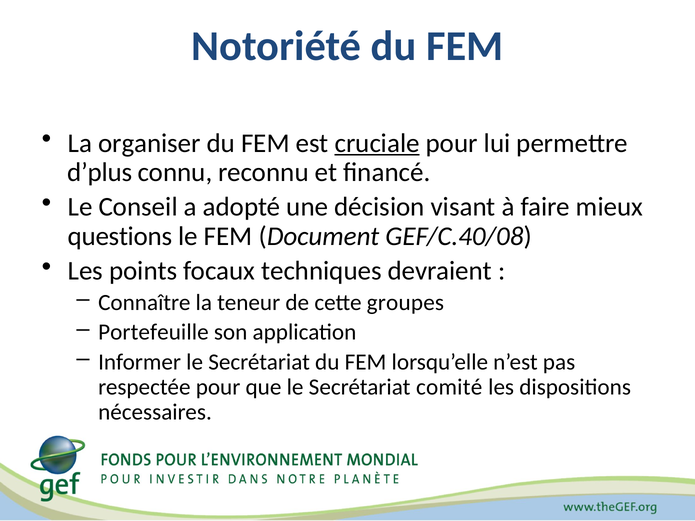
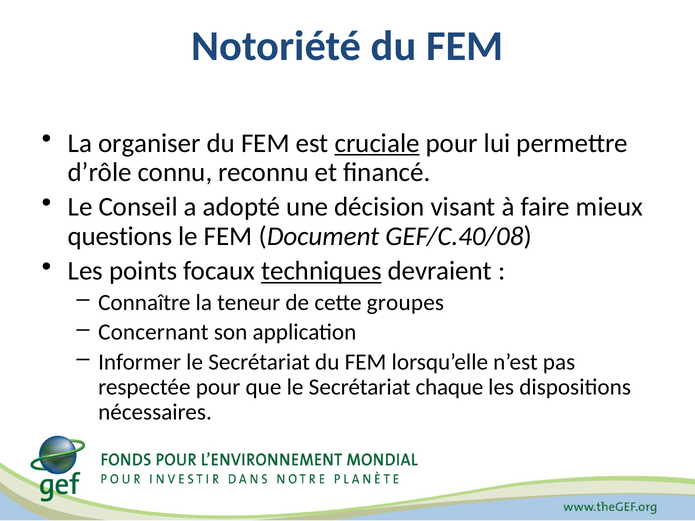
d’plus: d’plus -> d’rôle
techniques underline: none -> present
Portefeuille: Portefeuille -> Concernant
comité: comité -> chaque
